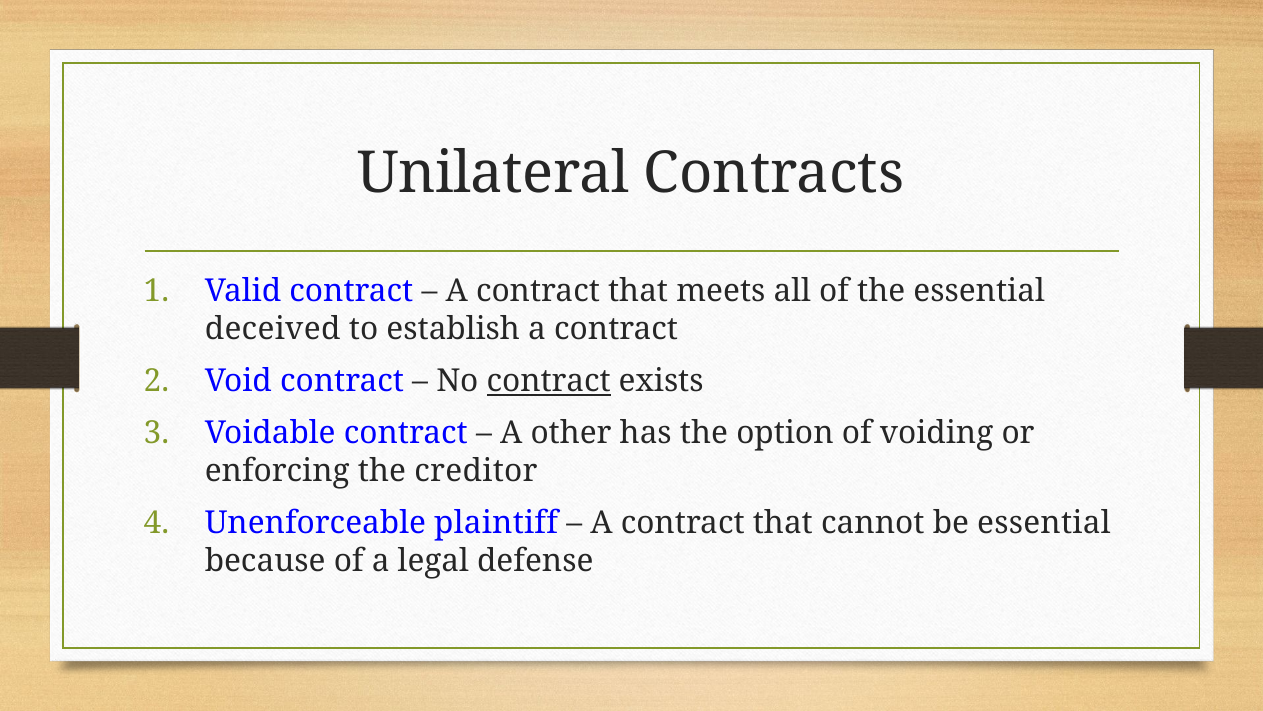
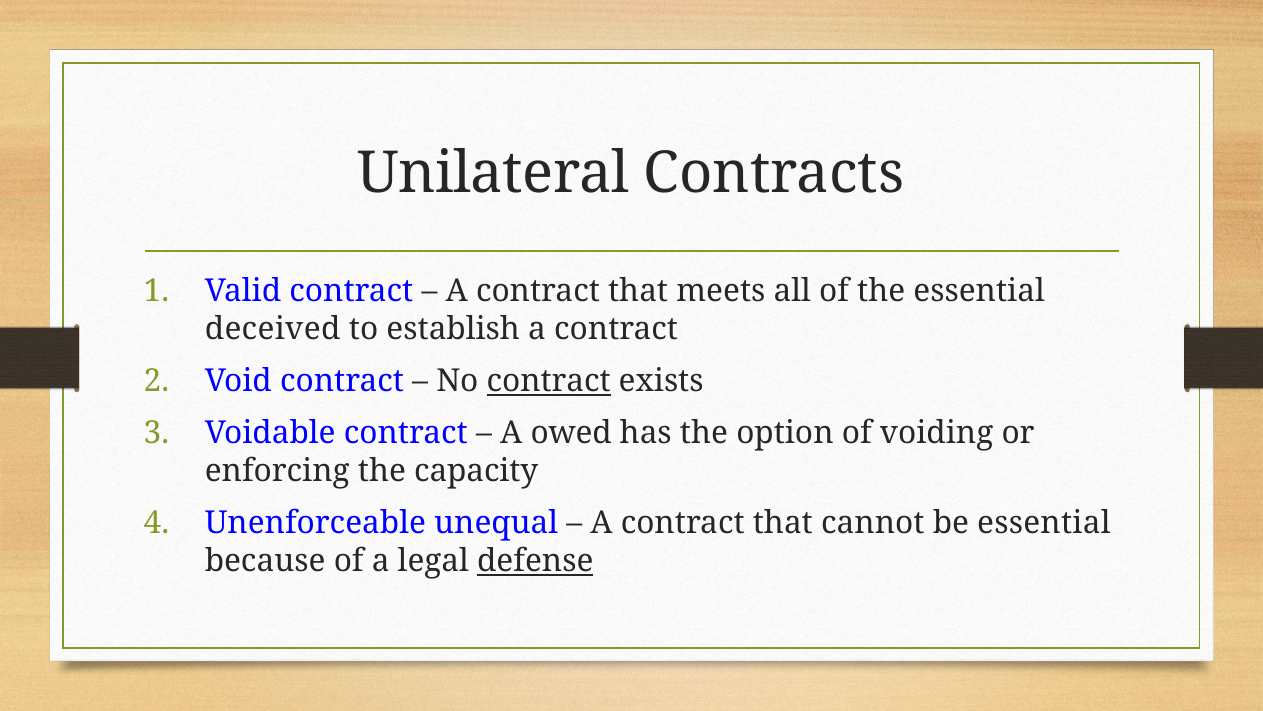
other: other -> owed
creditor: creditor -> capacity
plaintiff: plaintiff -> unequal
defense underline: none -> present
